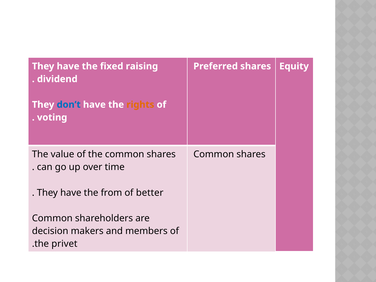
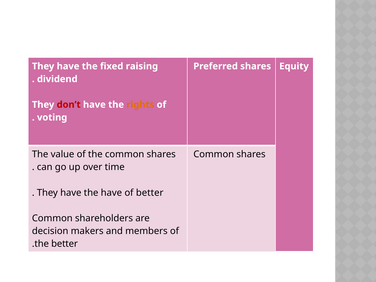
don’t colour: blue -> red
the from: from -> have
the privet: privet -> better
